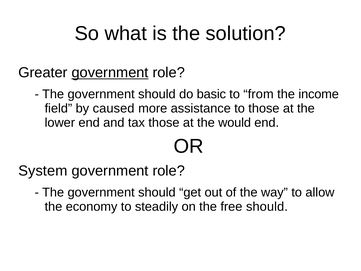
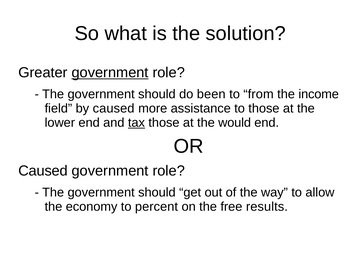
basic: basic -> been
tax underline: none -> present
System at (43, 171): System -> Caused
steadily: steadily -> percent
free should: should -> results
